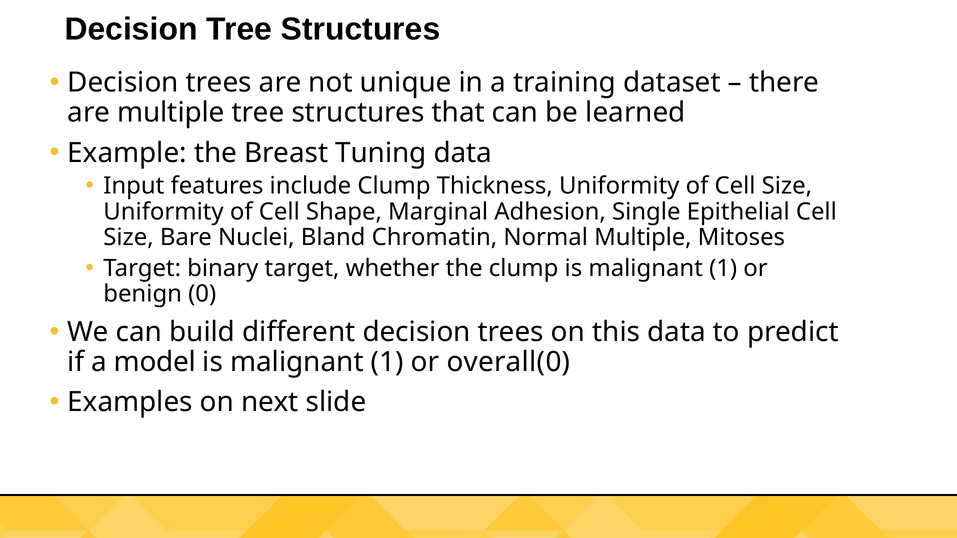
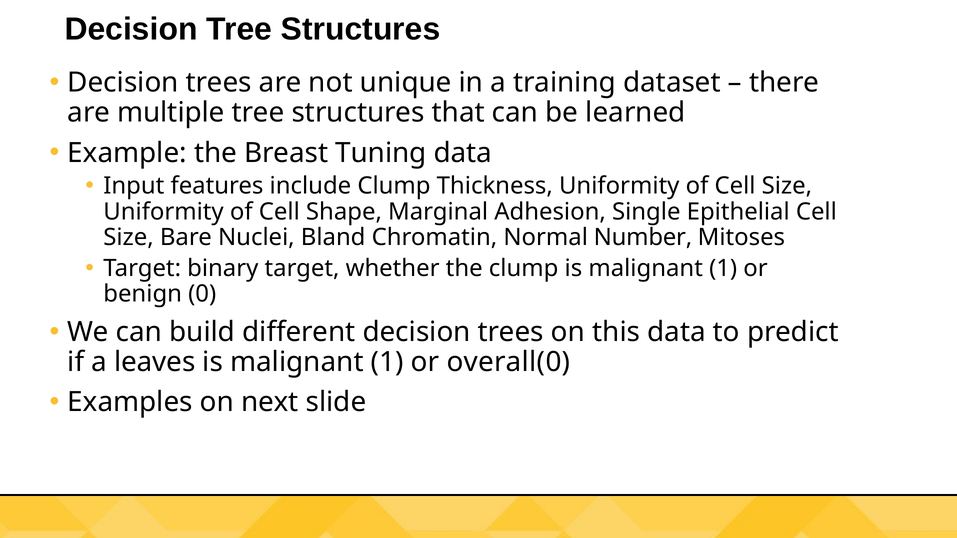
Normal Multiple: Multiple -> Number
model: model -> leaves
